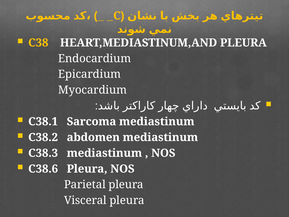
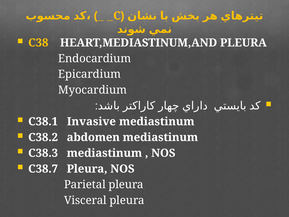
Sarcoma: Sarcoma -> Invasive
C38.6: C38.6 -> C38.7
